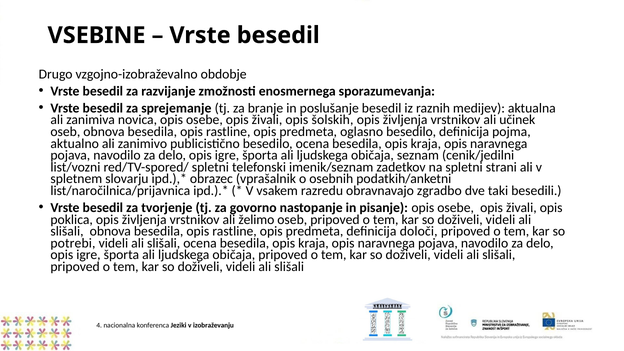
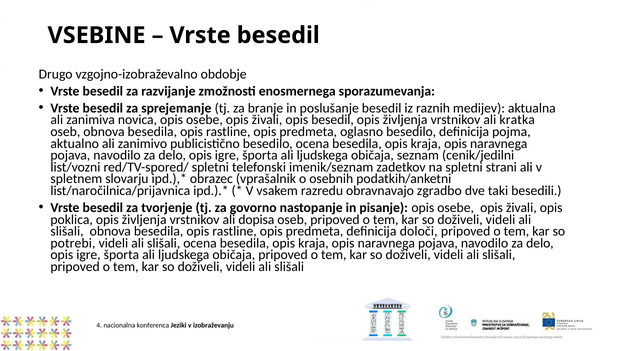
opis šolskih: šolskih -> besedil
učinek: učinek -> kratka
želimo: želimo -> dopisa
